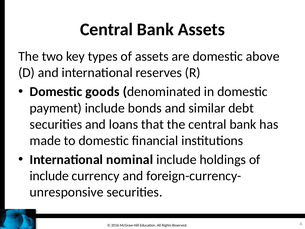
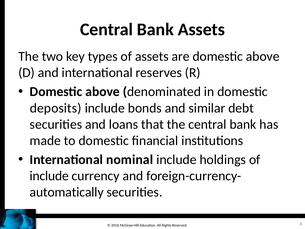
goods at (102, 92): goods -> above
payment: payment -> deposits
unresponsive: unresponsive -> automatically
